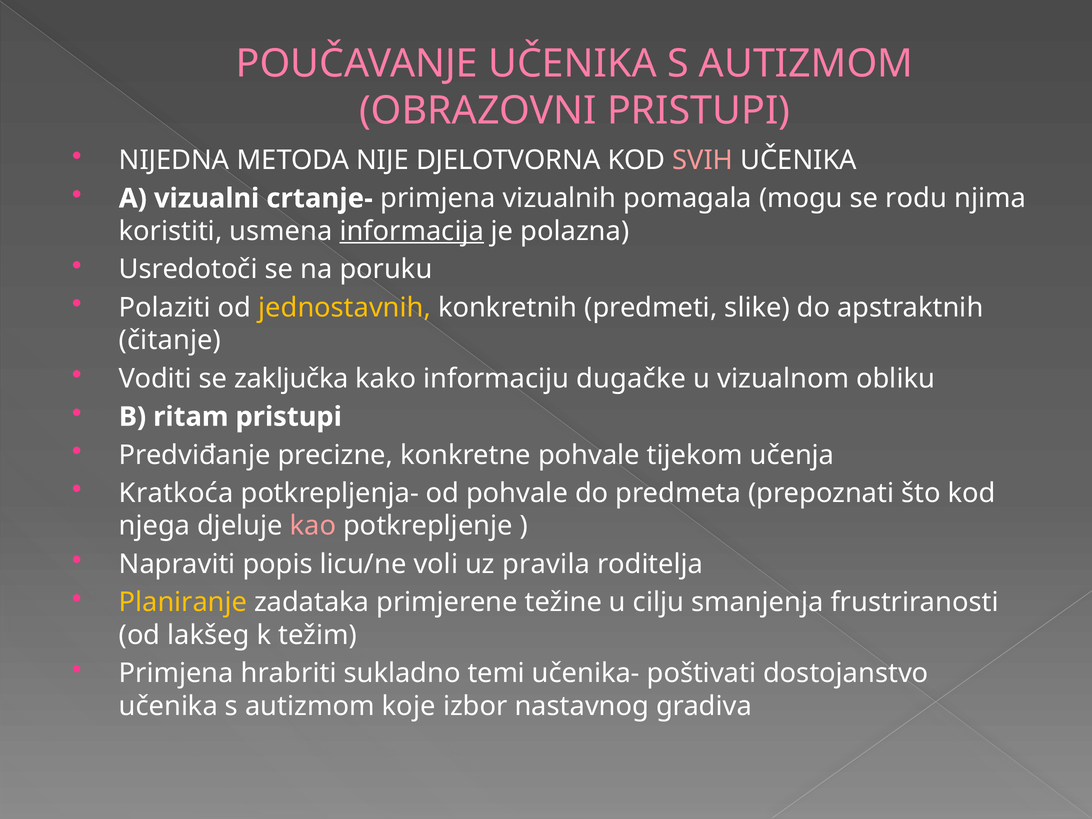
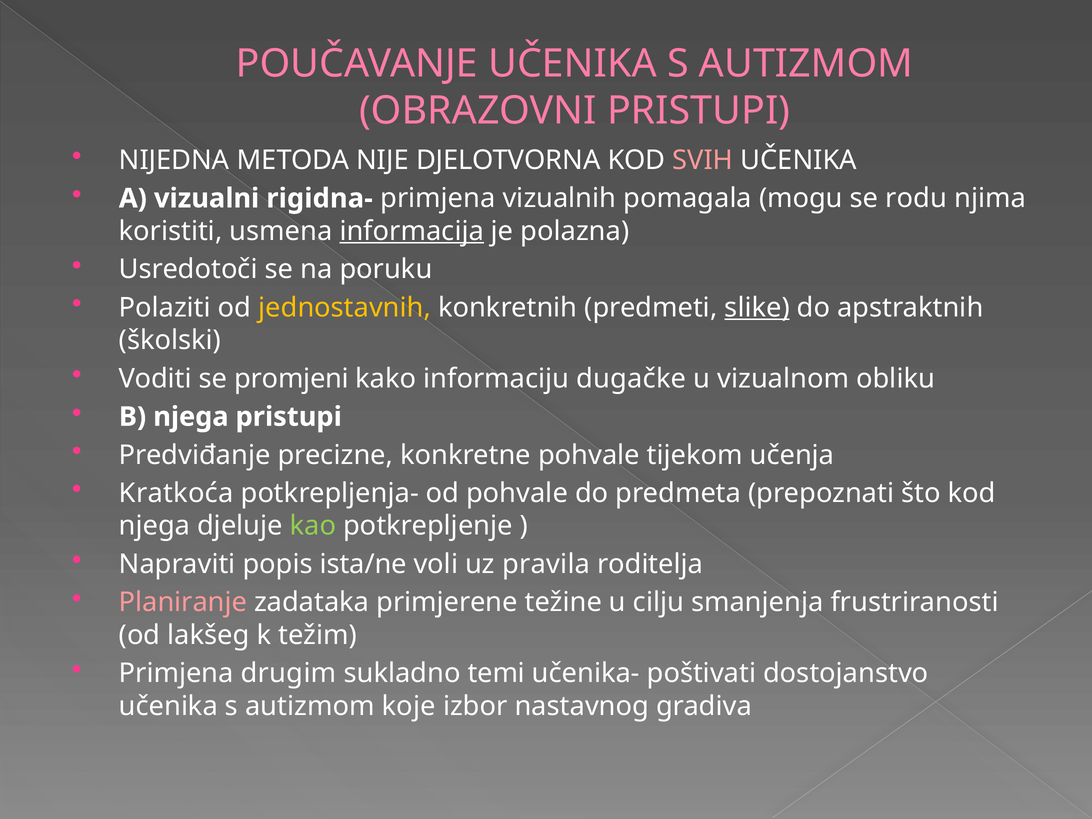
crtanje-: crtanje- -> rigidna-
slike underline: none -> present
čitanje: čitanje -> školski
zaključka: zaključka -> promjeni
B ritam: ritam -> njega
kao colour: pink -> light green
licu/ne: licu/ne -> ista/ne
Planiranje colour: yellow -> pink
hrabriti: hrabriti -> drugim
